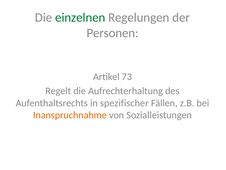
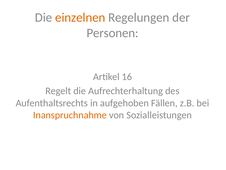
einzelnen colour: green -> orange
73: 73 -> 16
spezifischer: spezifischer -> aufgehoben
